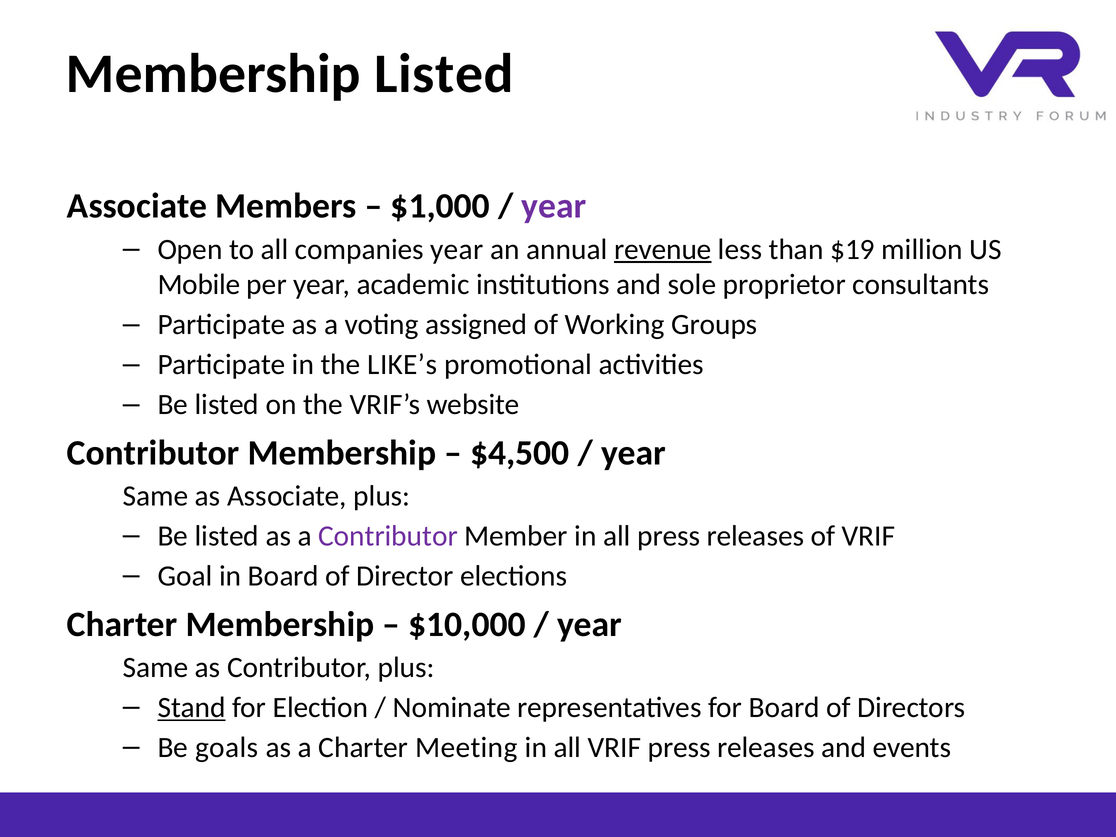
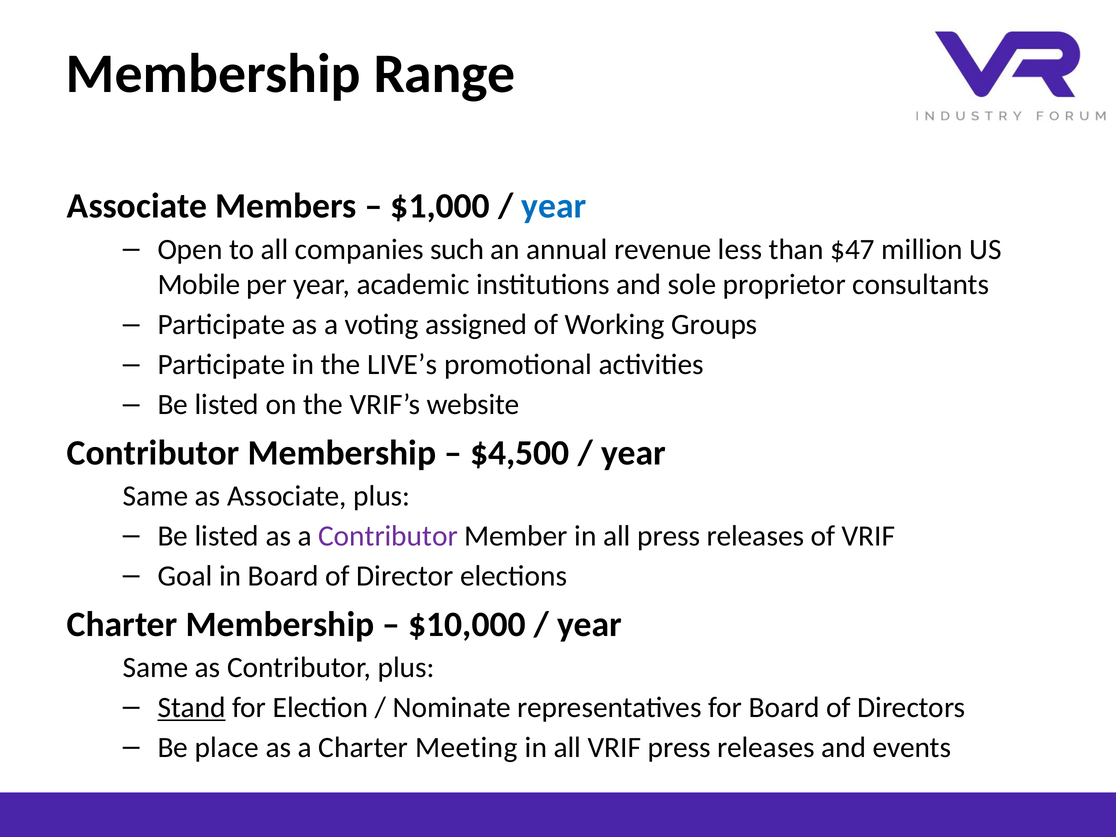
Membership Listed: Listed -> Range
year at (554, 206) colour: purple -> blue
companies year: year -> such
revenue underline: present -> none
$19: $19 -> $47
LIKE’s: LIKE’s -> LIVE’s
goals: goals -> place
